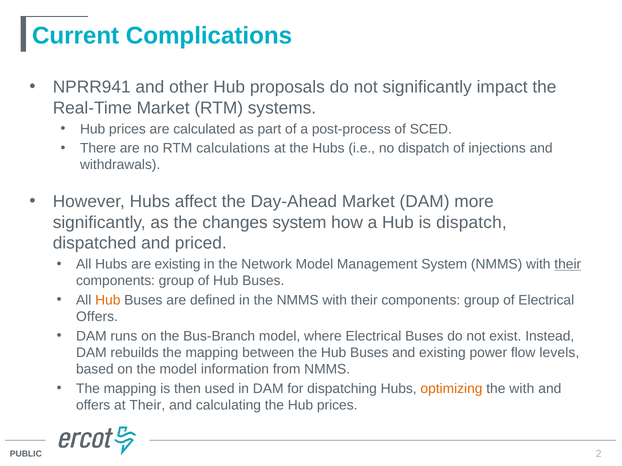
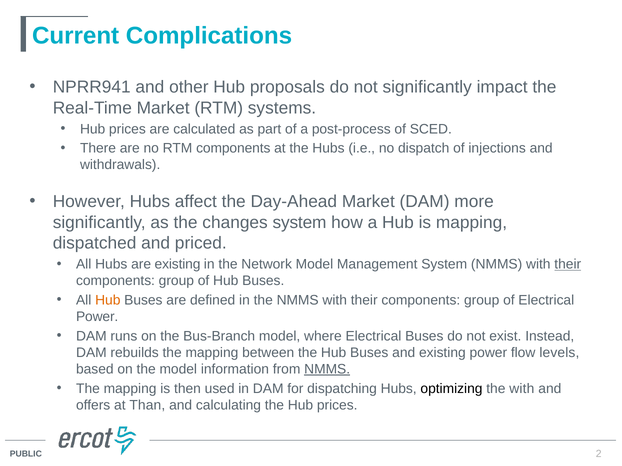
RTM calculations: calculations -> components
is dispatch: dispatch -> mapping
Offers at (97, 317): Offers -> Power
NMMS at (327, 370) underline: none -> present
optimizing colour: orange -> black
at Their: Their -> Than
